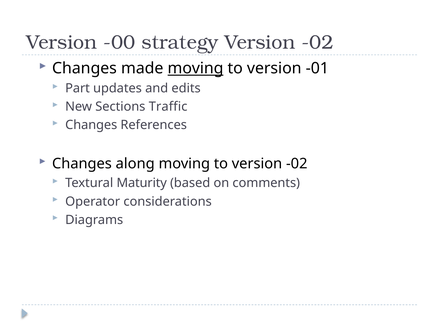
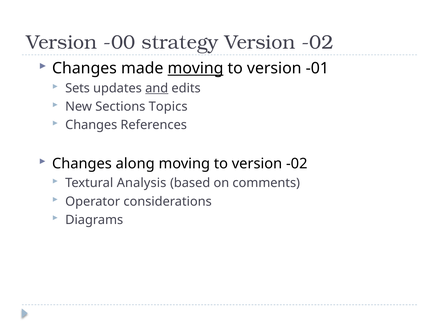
Part: Part -> Sets
and underline: none -> present
Traffic: Traffic -> Topics
Maturity: Maturity -> Analysis
